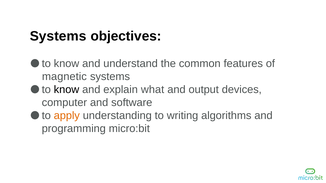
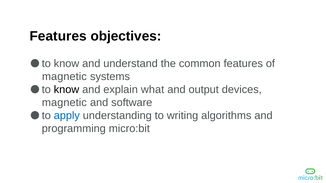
Systems at (58, 36): Systems -> Features
computer at (64, 103): computer -> magnetic
apply colour: orange -> blue
